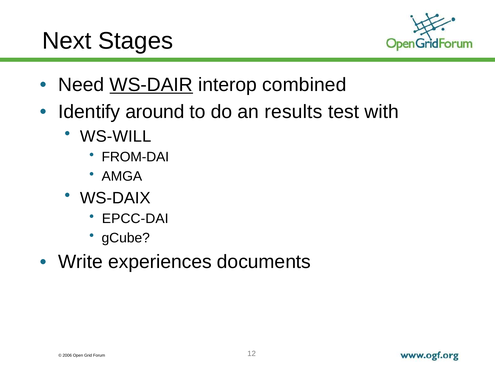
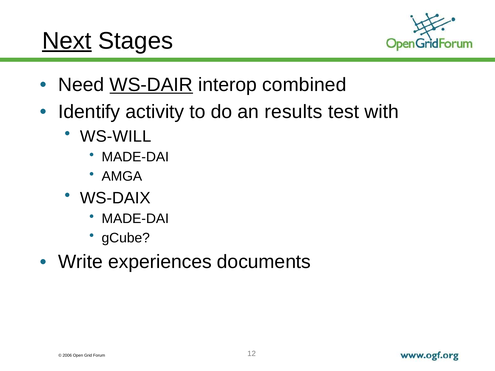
Next underline: none -> present
around: around -> activity
FROM-DAI at (135, 157): FROM-DAI -> MADE-DAI
EPCC-DAI at (135, 219): EPCC-DAI -> MADE-DAI
